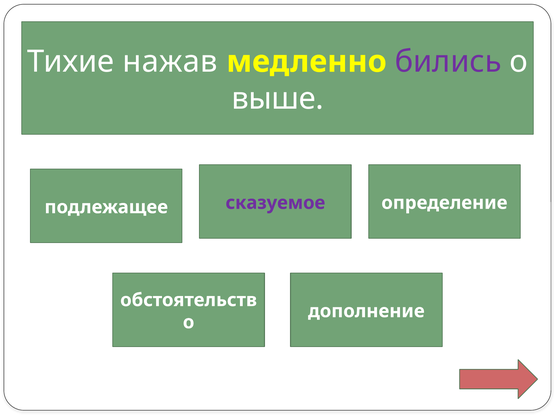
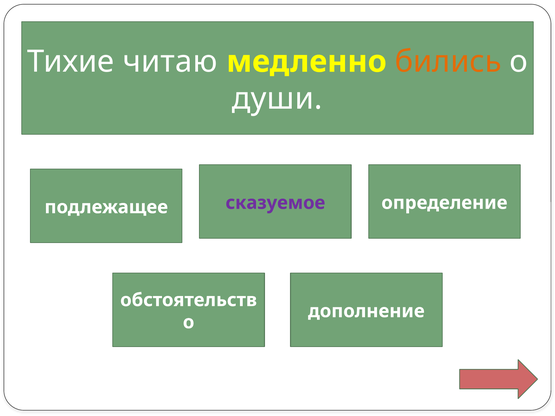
нажав: нажав -> читаю
бились colour: purple -> orange
выше: выше -> души
